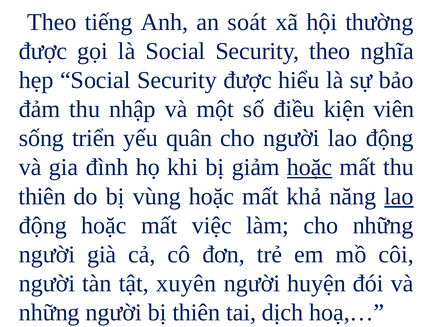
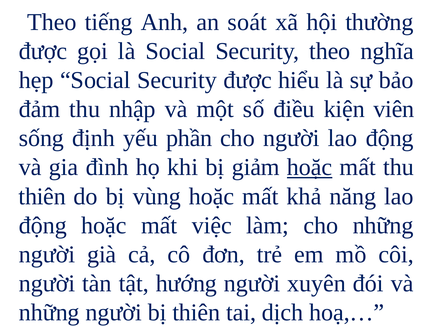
triển: triển -> định
quân: quân -> phần
lao at (399, 196) underline: present -> none
xuyên: xuyên -> hướng
huyện: huyện -> xuyên
